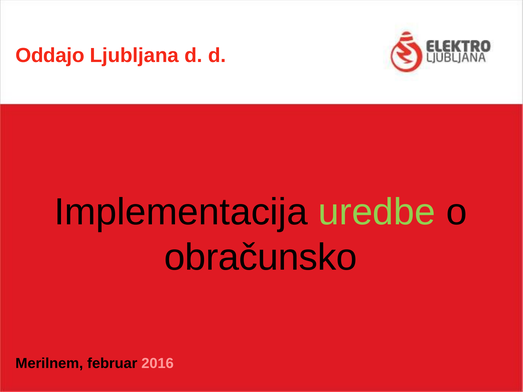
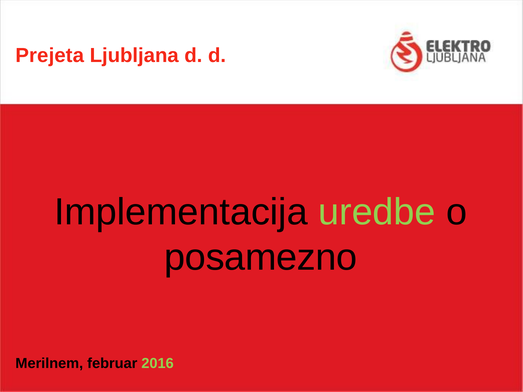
Oddajo: Oddajo -> Prejeta
obračunsko: obračunsko -> posamezno
2016 colour: pink -> light green
